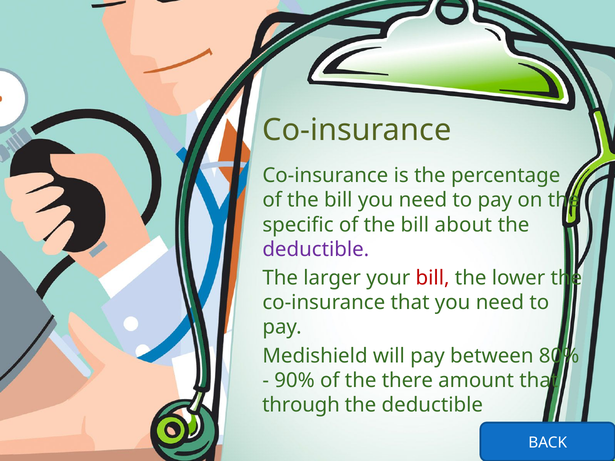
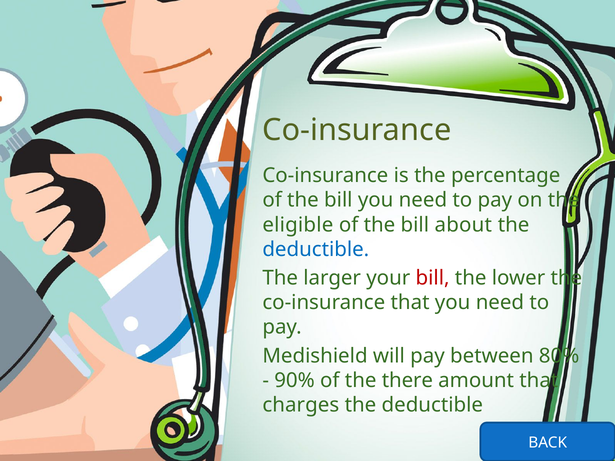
specific: specific -> eligible
deductible at (316, 249) colour: purple -> blue
through: through -> charges
